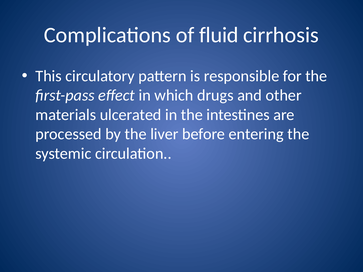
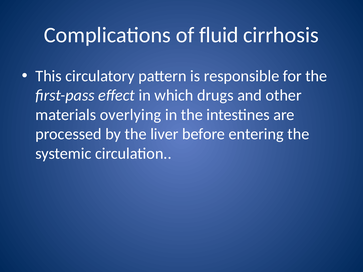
ulcerated: ulcerated -> overlying
